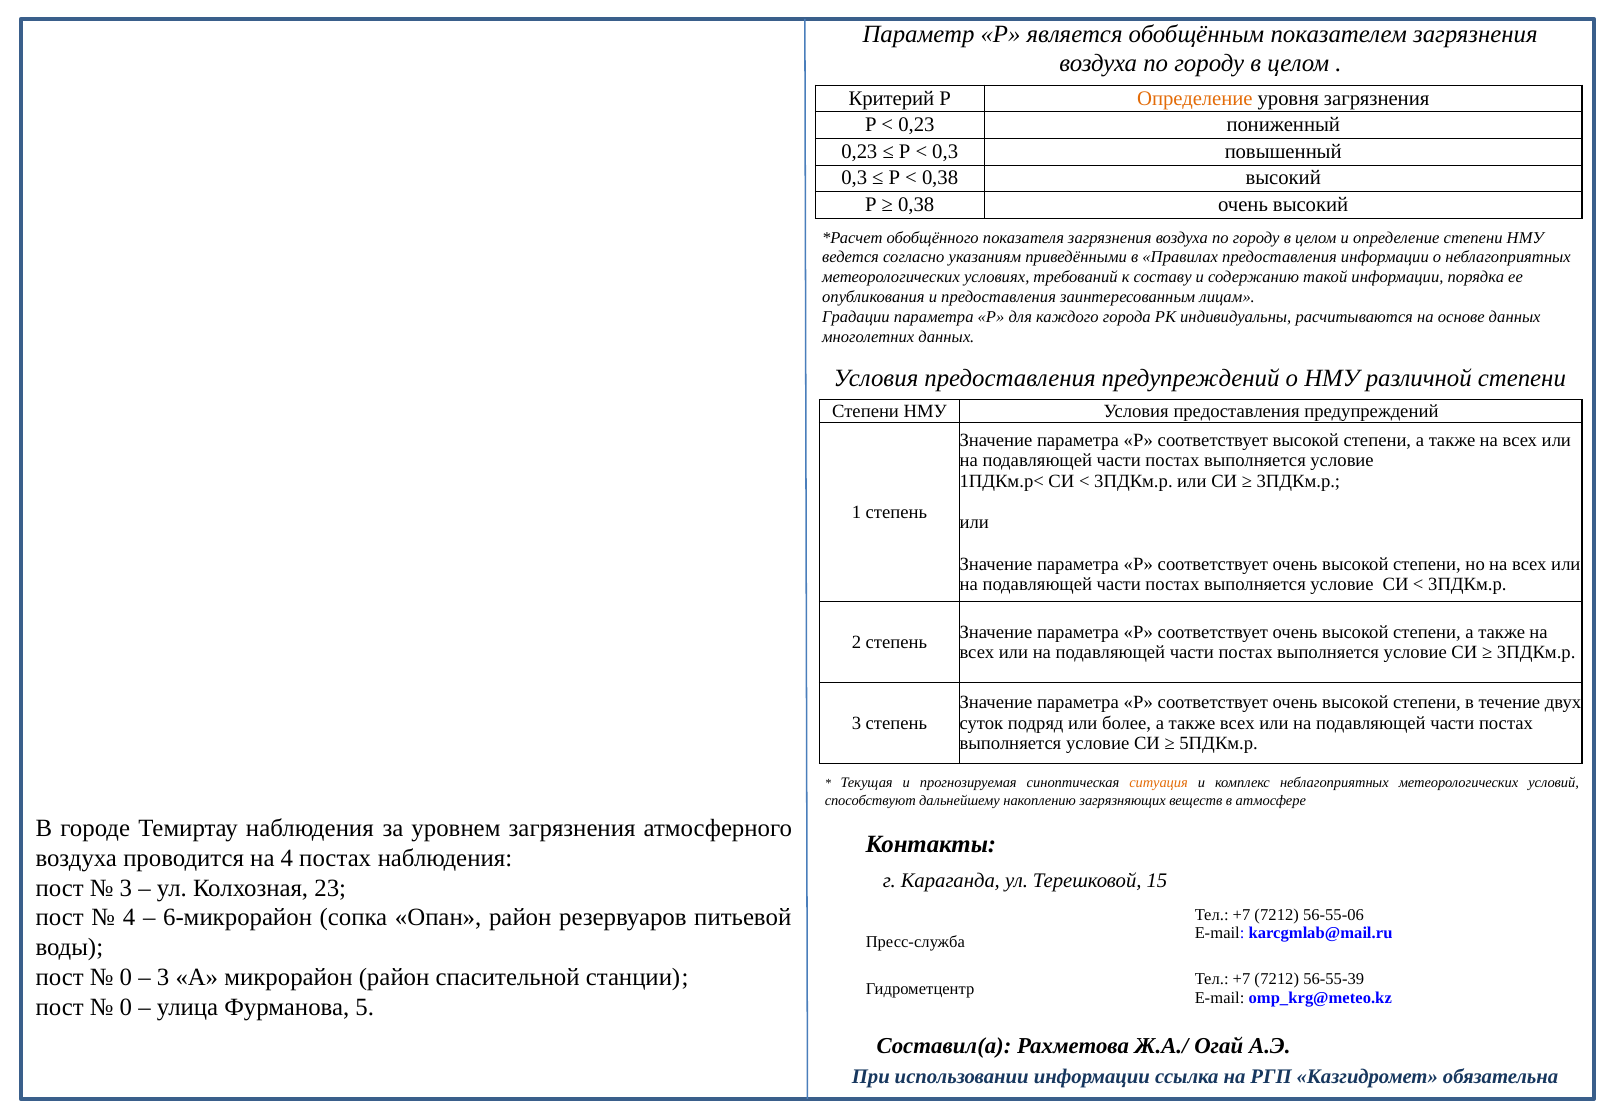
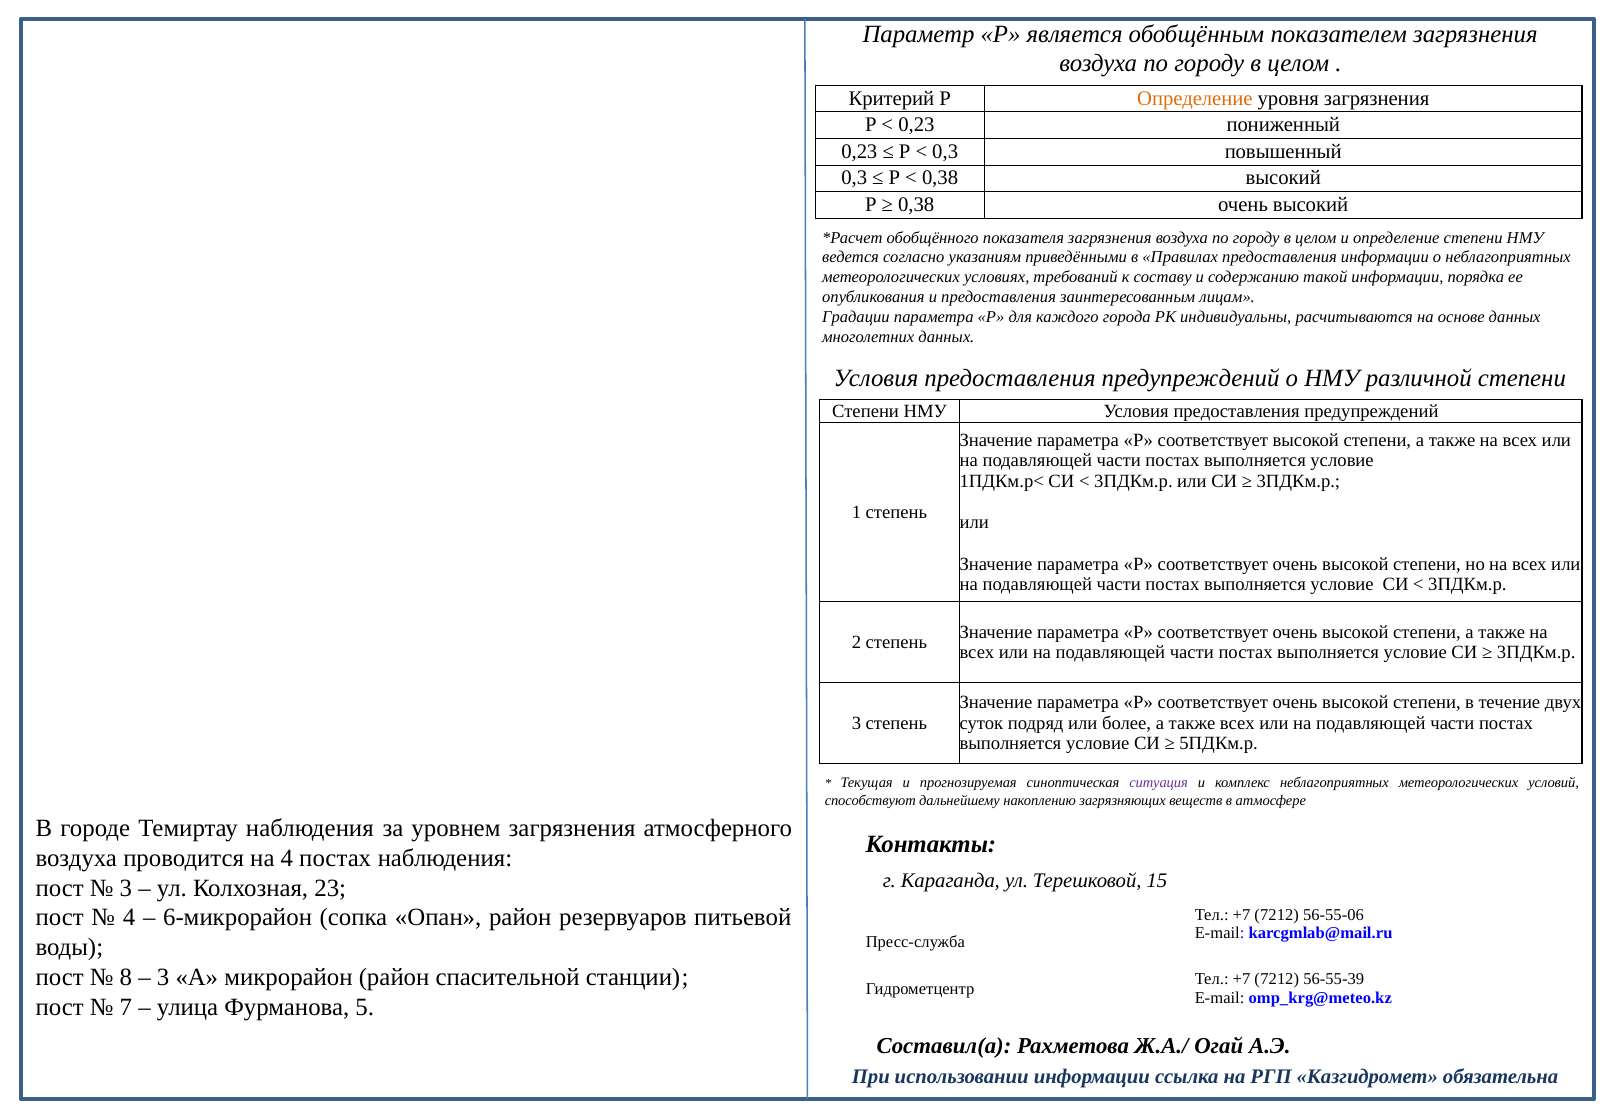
ситуация colour: orange -> purple
0 at (126, 977): 0 -> 8
0 at (126, 1007): 0 -> 7
